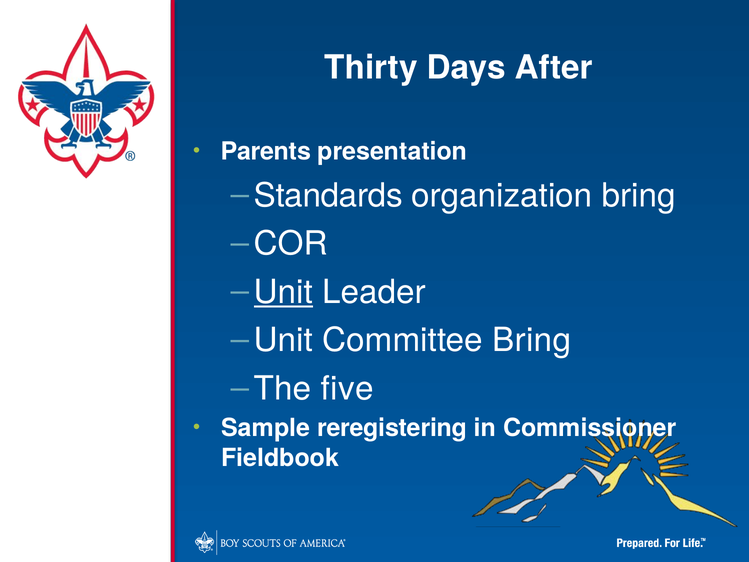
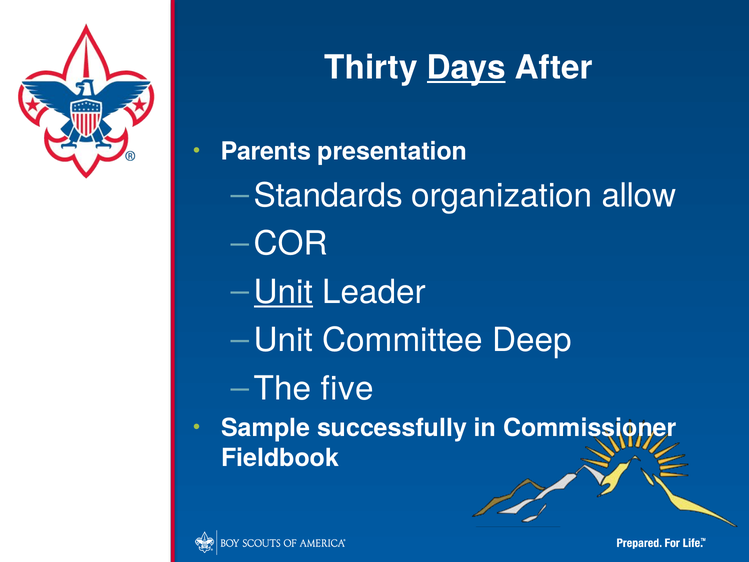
Days underline: none -> present
organization bring: bring -> allow
Committee Bring: Bring -> Deep
reregistering: reregistering -> successfully
